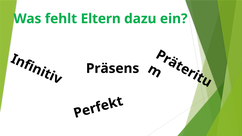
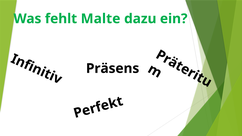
Eltern: Eltern -> Malte
